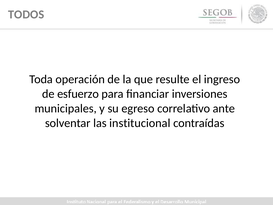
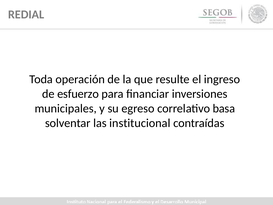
TODOS: TODOS -> REDIAL
ante: ante -> basa
